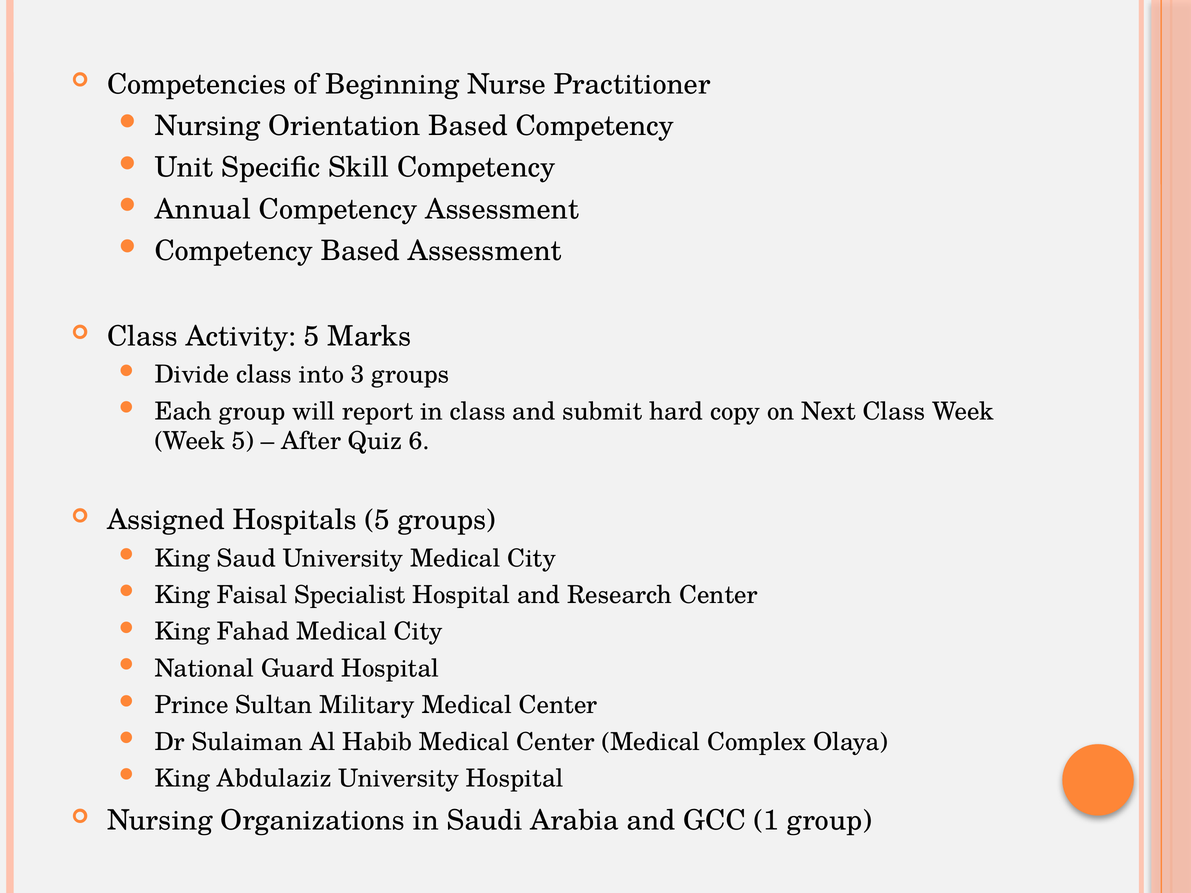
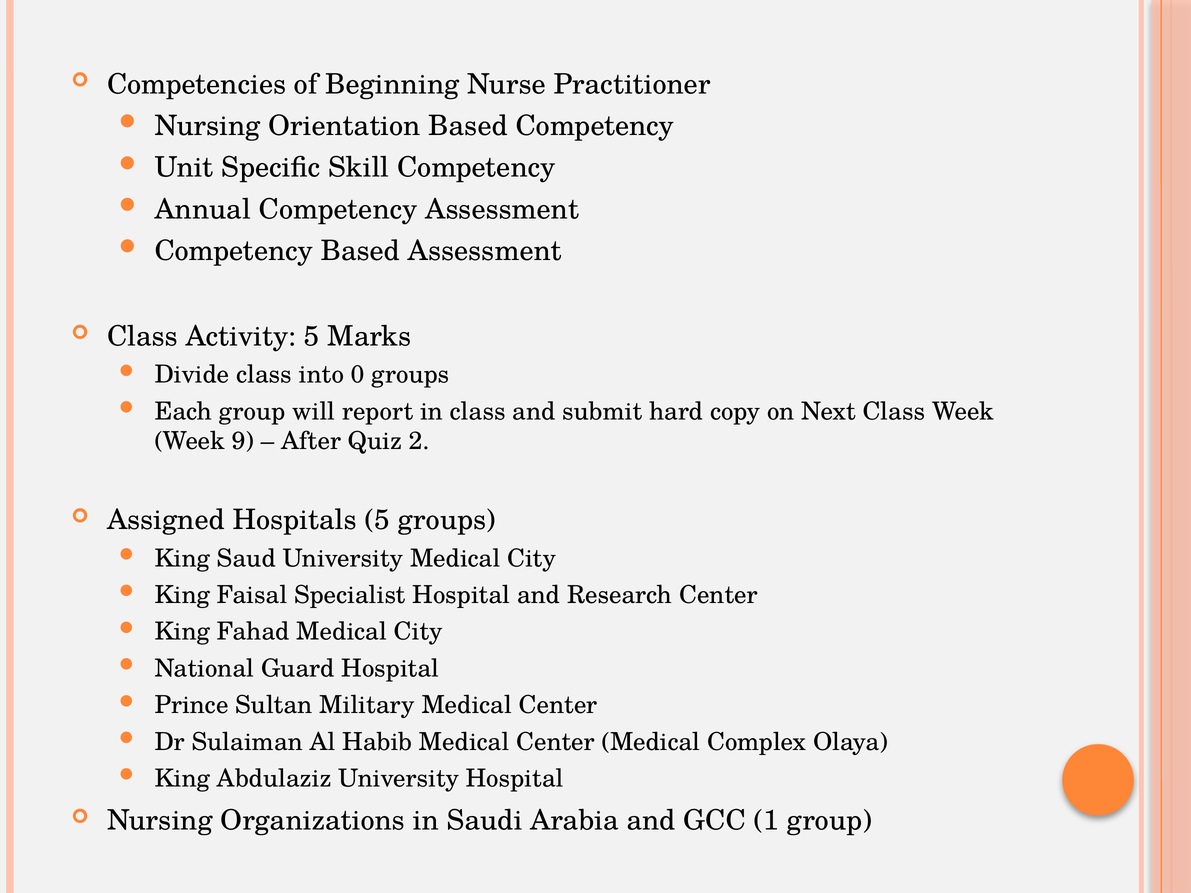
3: 3 -> 0
Week 5: 5 -> 9
6: 6 -> 2
